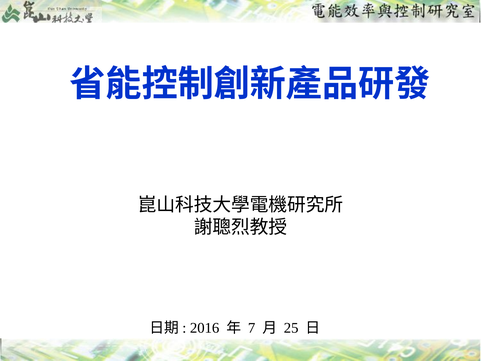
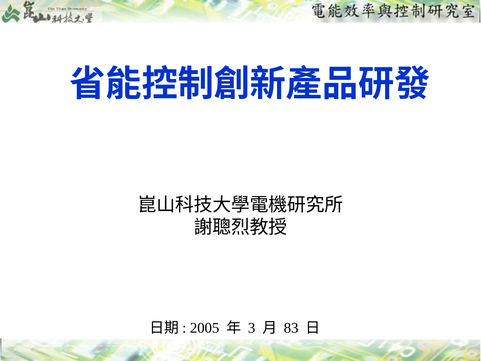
2016: 2016 -> 2005
7: 7 -> 3
25: 25 -> 83
